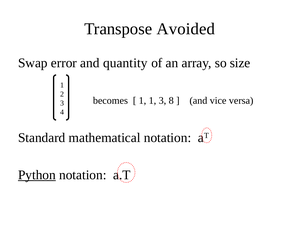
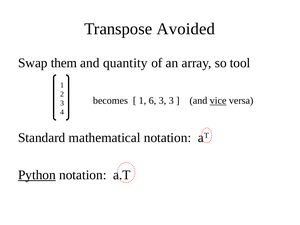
error: error -> them
size: size -> tool
1 1: 1 -> 6
3 8: 8 -> 3
vice underline: none -> present
